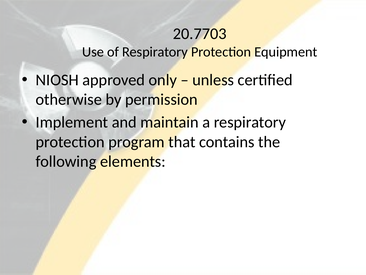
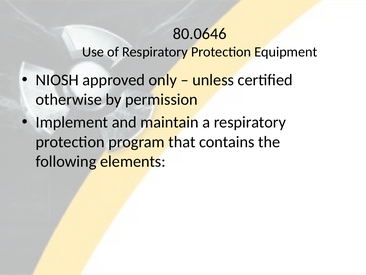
20.7703: 20.7703 -> 80.0646
